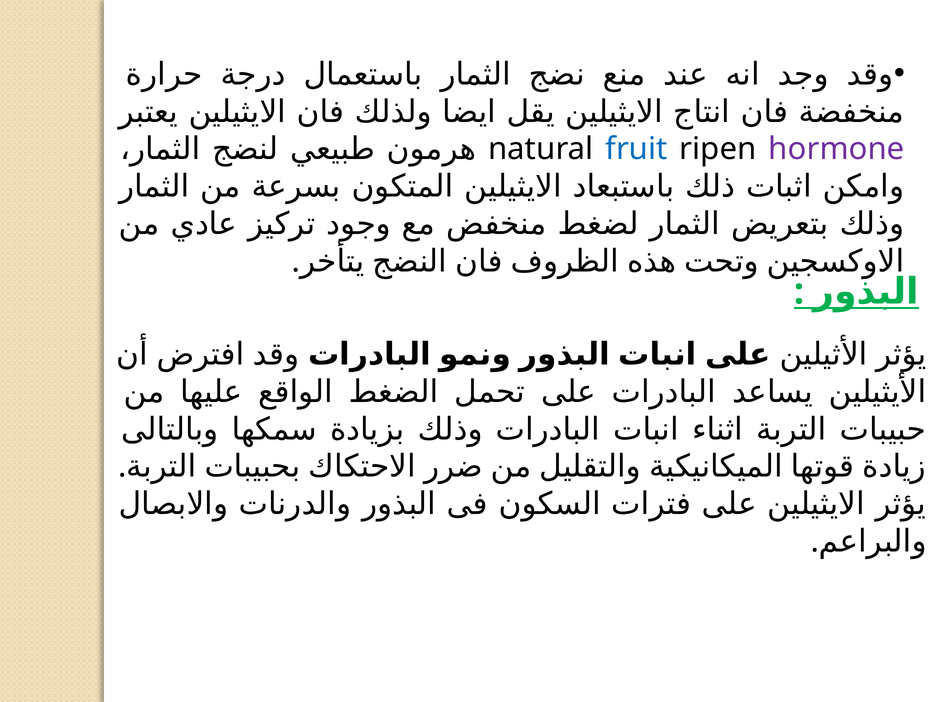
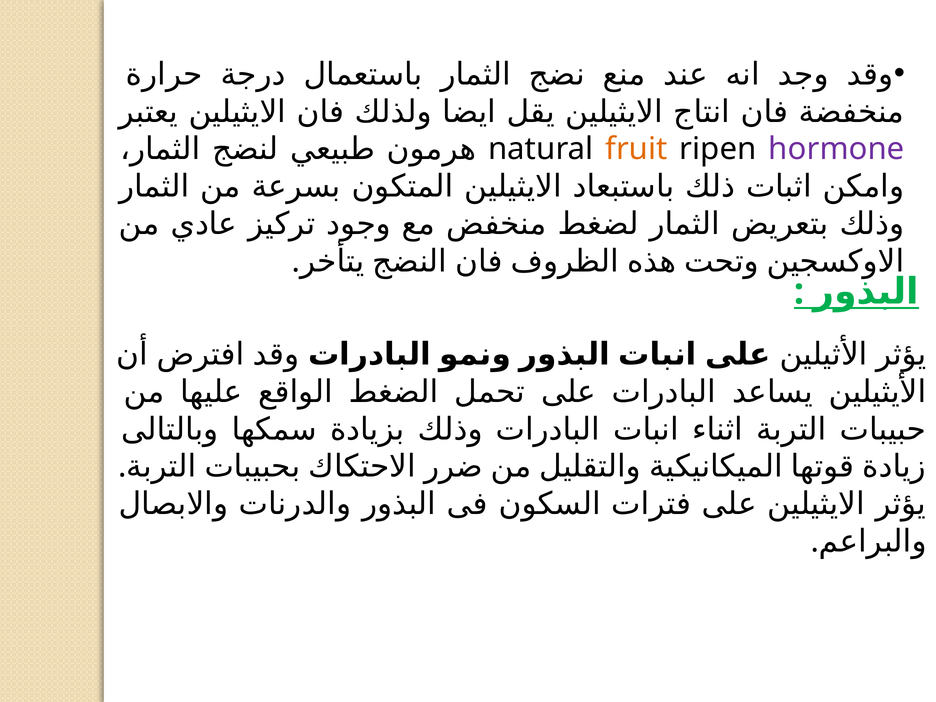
fruit colour: blue -> orange
